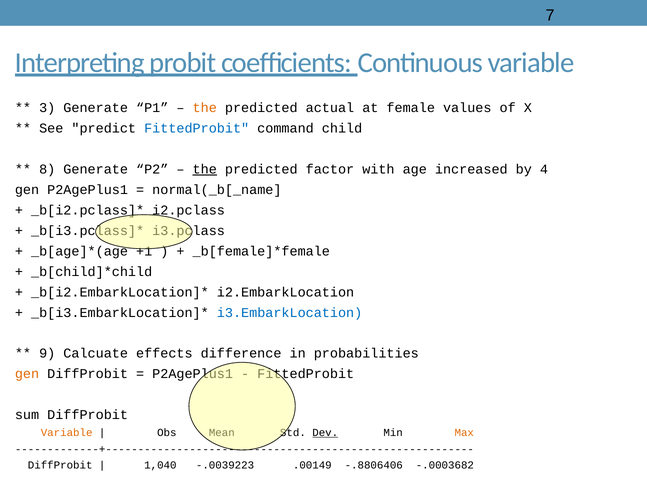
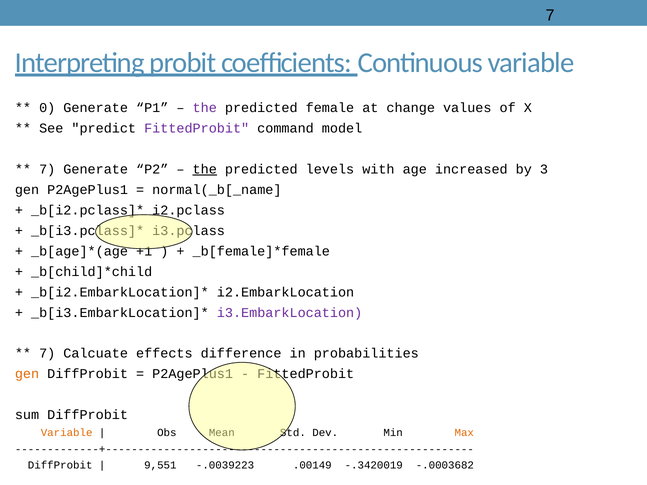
3: 3 -> 0
the at (205, 108) colour: orange -> purple
actual: actual -> female
female: female -> change
FittedProbit at (197, 128) colour: blue -> purple
child: child -> model
8 at (47, 169): 8 -> 7
factor: factor -> levels
4: 4 -> 3
i3.EmbarkLocation colour: blue -> purple
9 at (47, 354): 9 -> 7
Dev underline: present -> none
1,040: 1,040 -> 9,551
-.8806406: -.8806406 -> -.3420019
